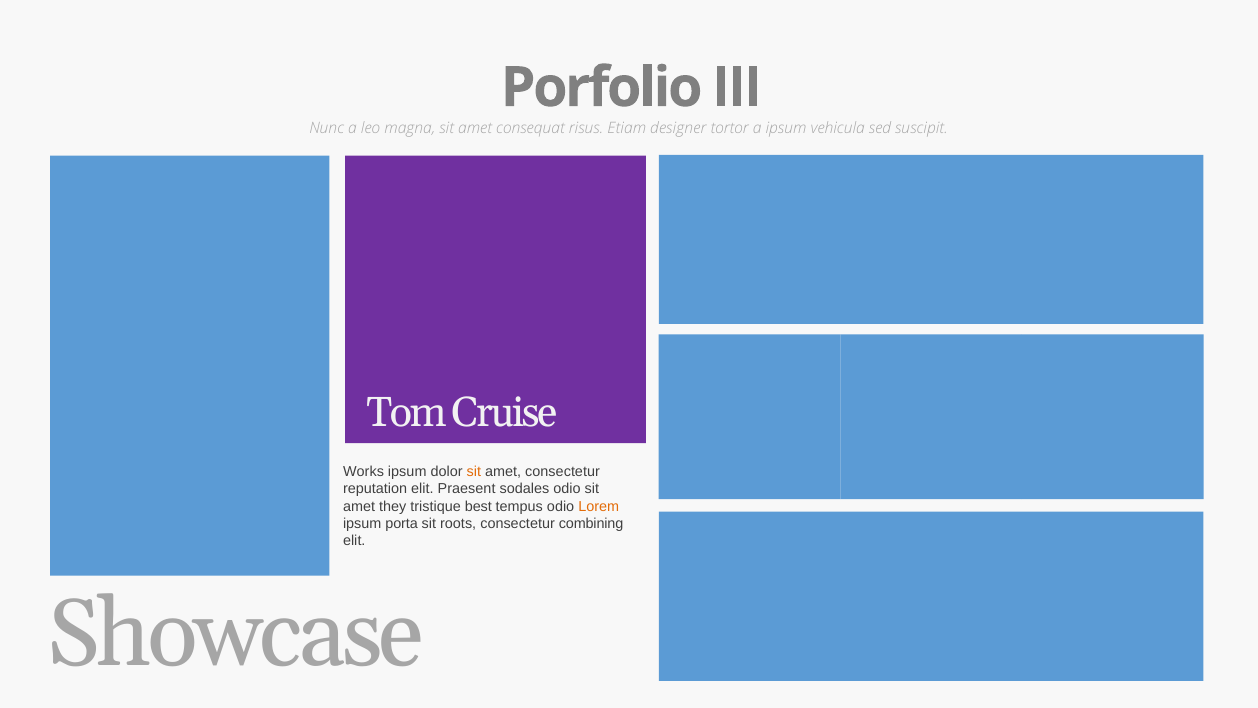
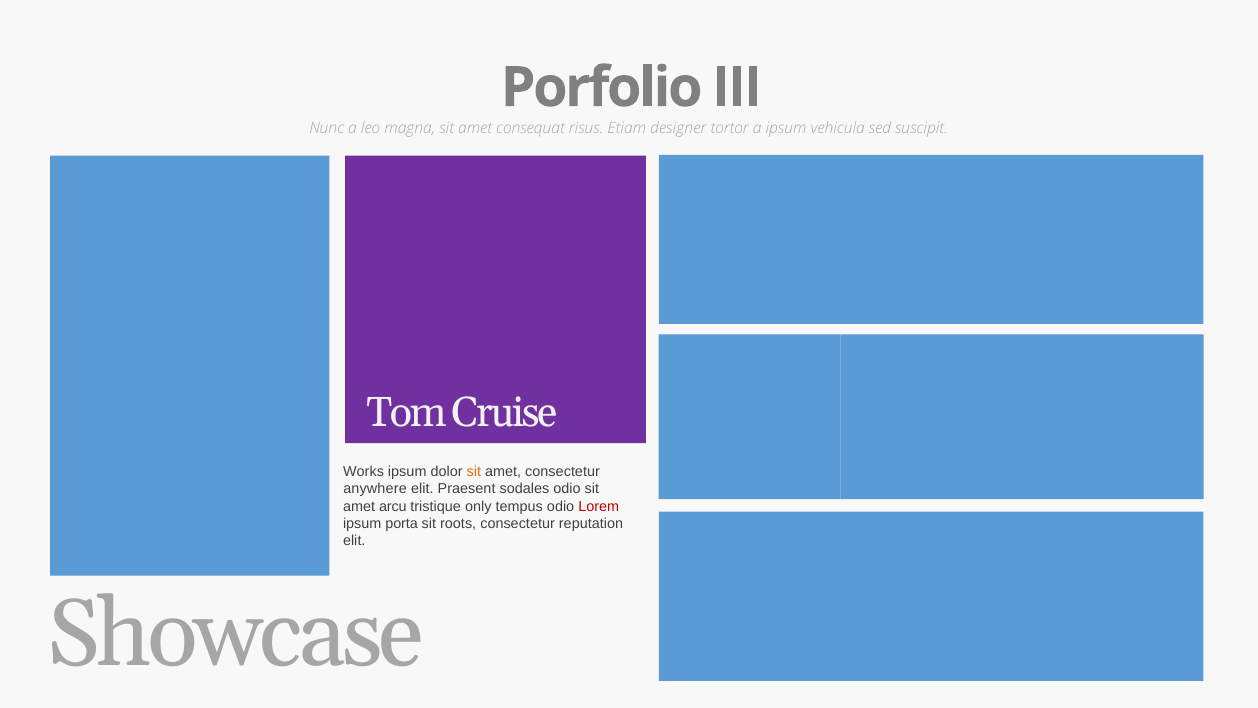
reputation: reputation -> anywhere
they: they -> arcu
best: best -> only
Lorem colour: orange -> red
combining: combining -> reputation
